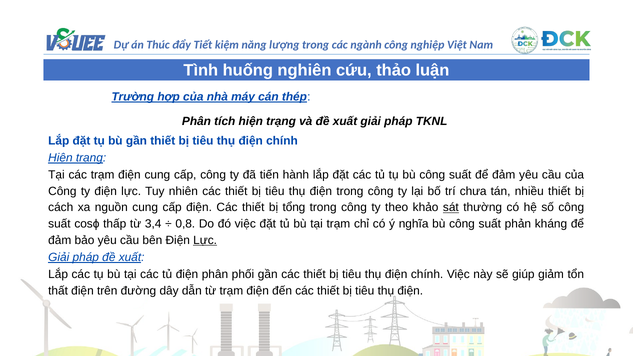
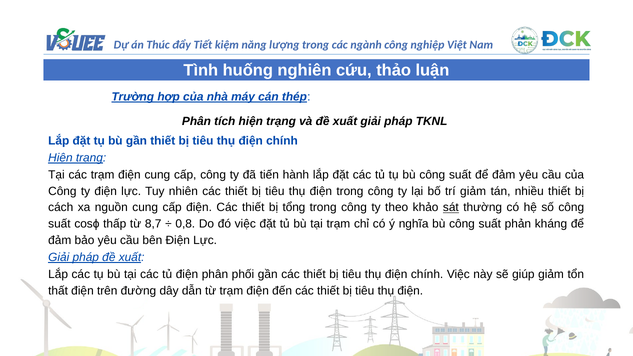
trí chưa: chưa -> giảm
3,4: 3,4 -> 8,7
Lực at (205, 240) underline: present -> none
